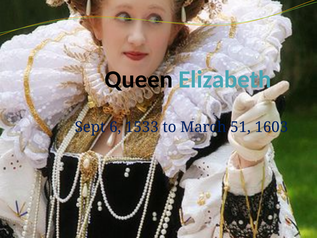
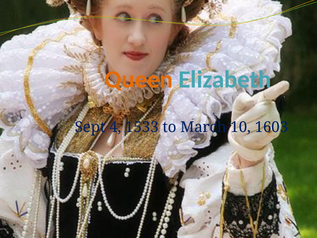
Queen colour: black -> orange
6: 6 -> 4
51: 51 -> 10
